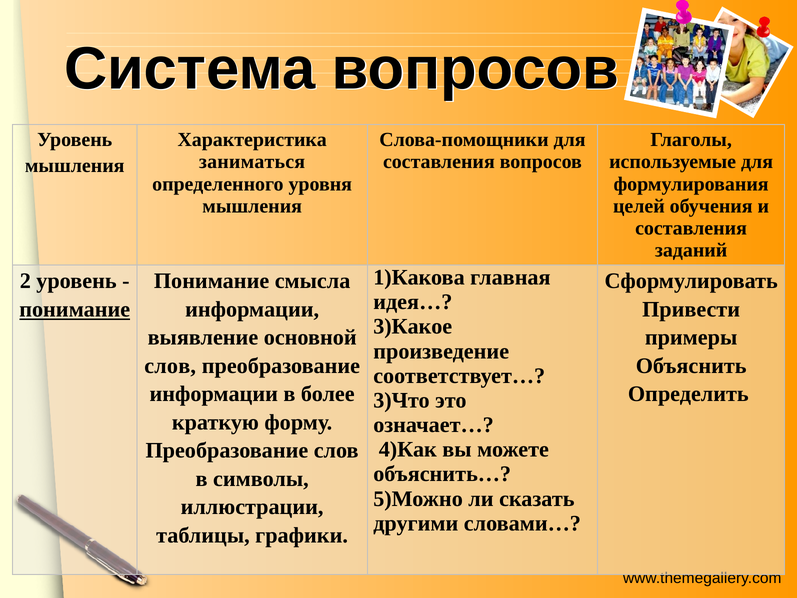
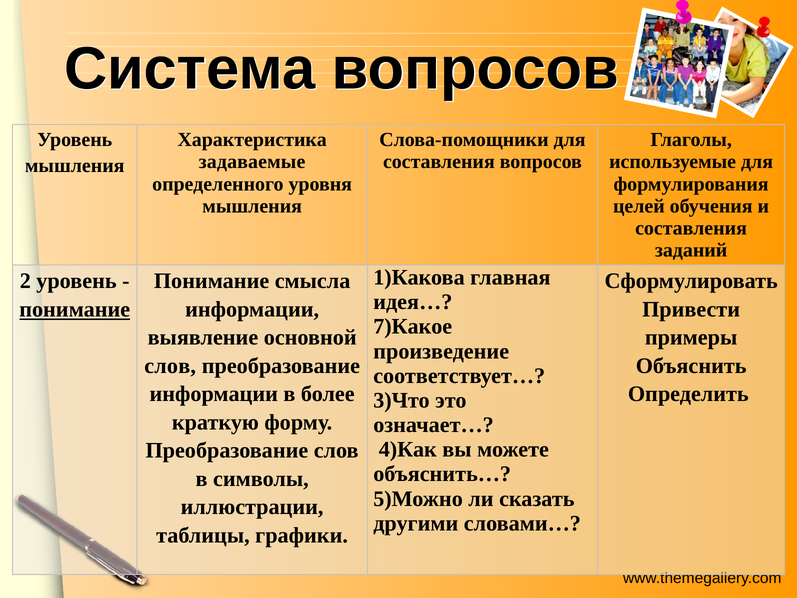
заниматься: заниматься -> задаваемые
3)Какое: 3)Какое -> 7)Какое
